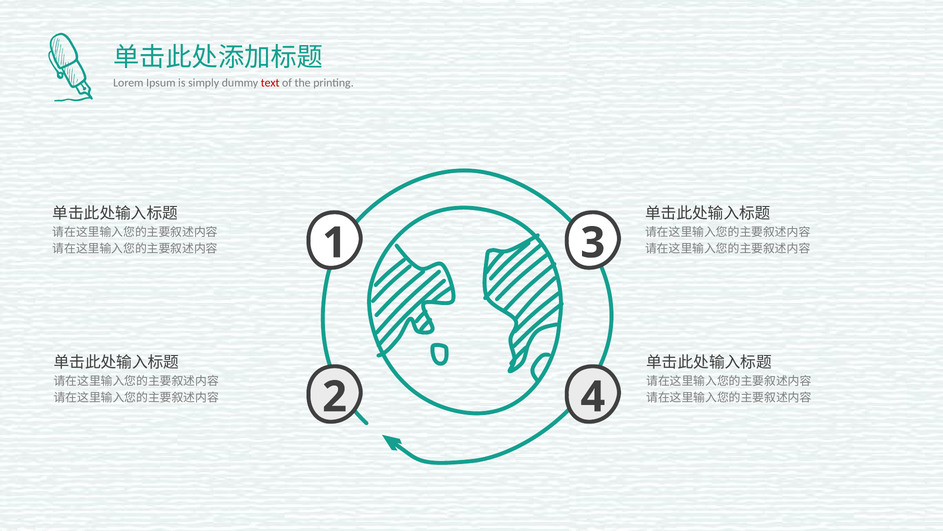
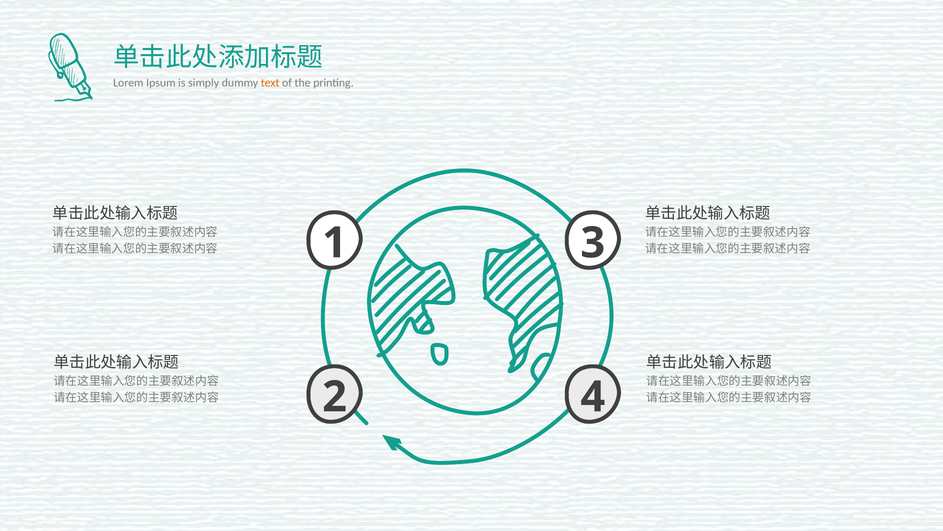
text colour: red -> orange
